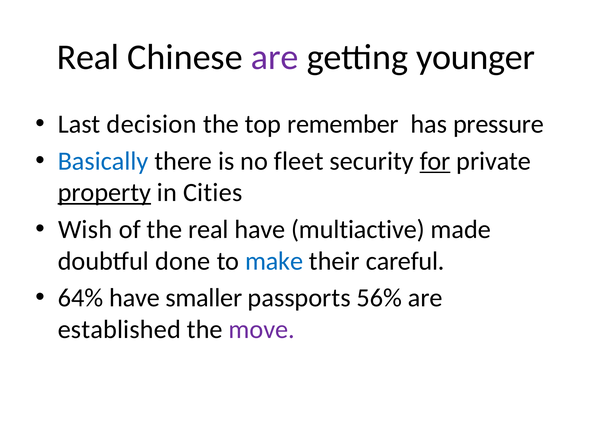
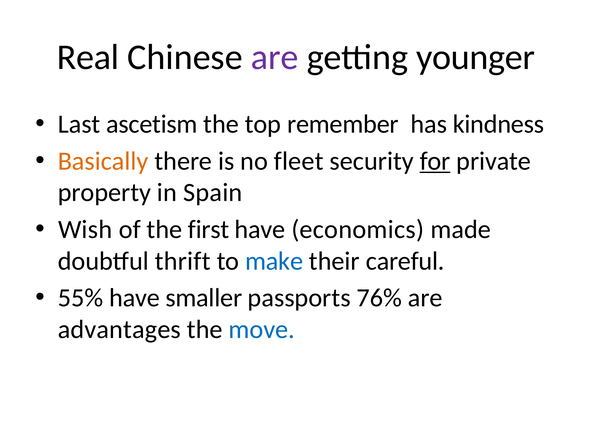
decision: decision -> ascetism
pressure: pressure -> kindness
Basically colour: blue -> orange
property underline: present -> none
Cities: Cities -> Spain
the real: real -> first
multiactive: multiactive -> economics
done: done -> thrift
64%: 64% -> 55%
56%: 56% -> 76%
established: established -> advantages
move colour: purple -> blue
